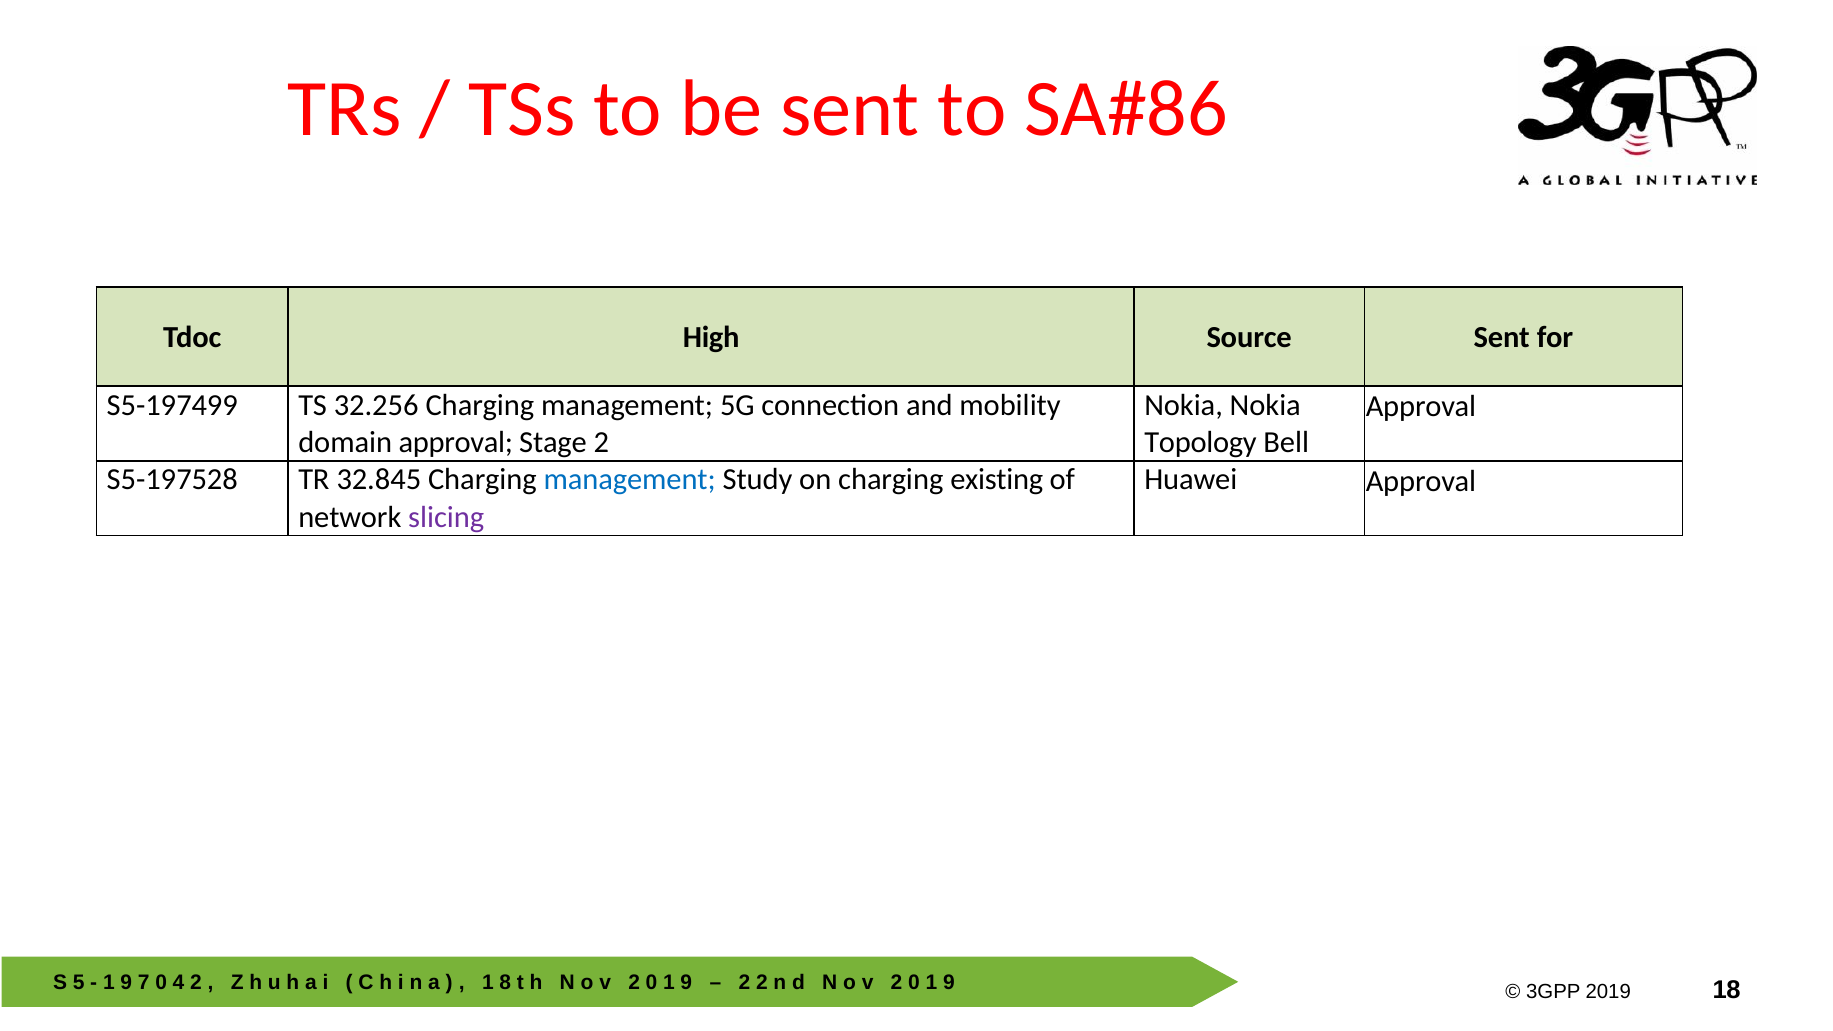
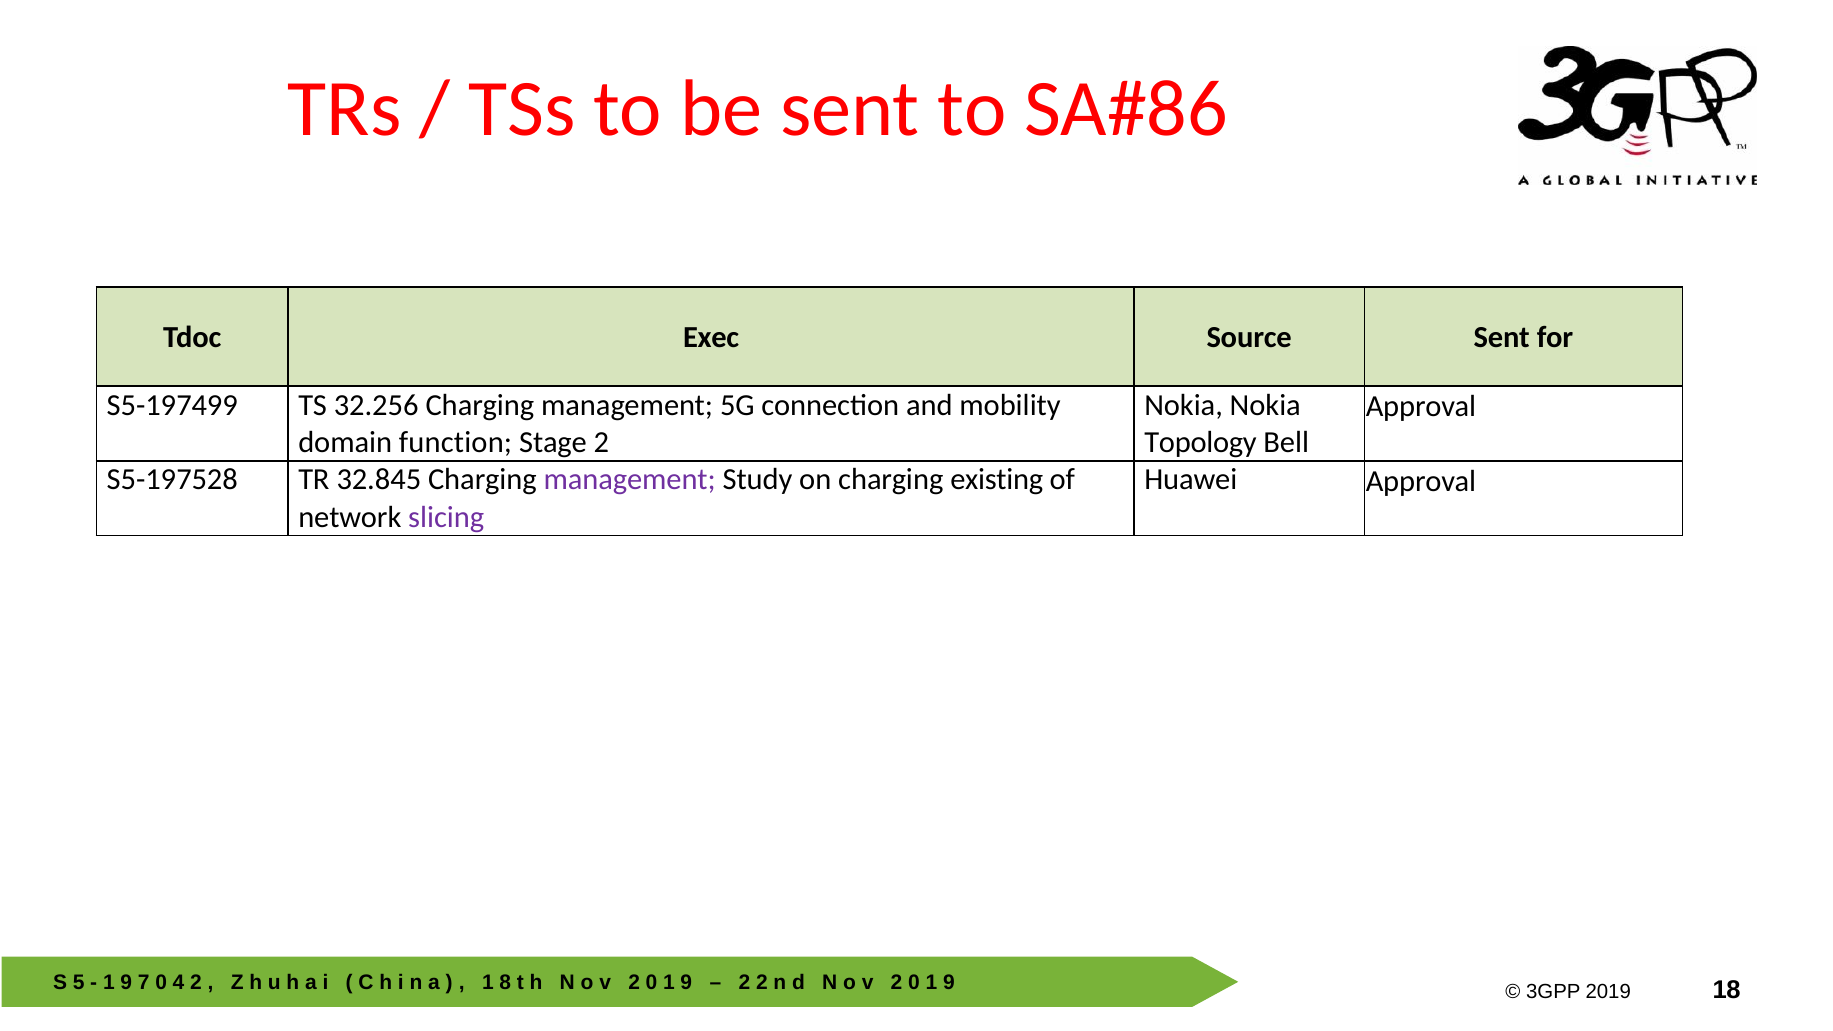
High: High -> Exec
domain approval: approval -> function
management at (630, 480) colour: blue -> purple
